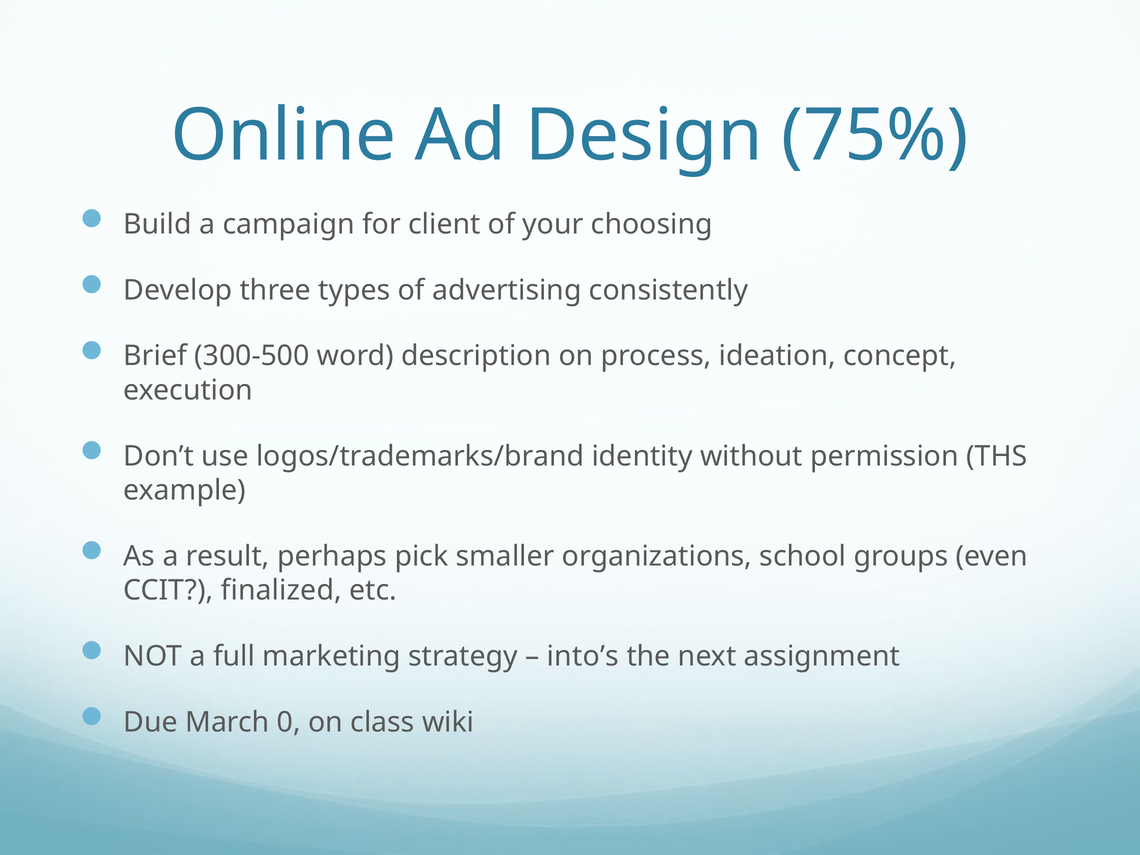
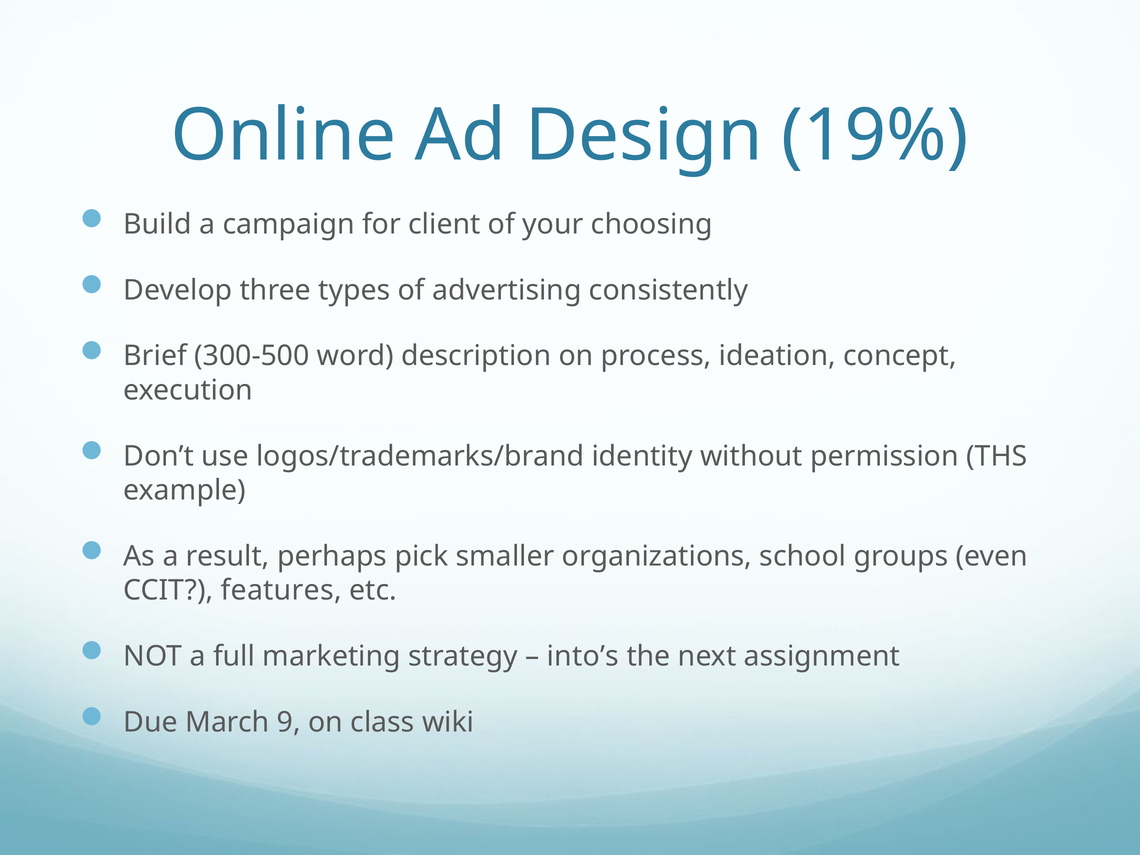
75%: 75% -> 19%
finalized: finalized -> features
0: 0 -> 9
